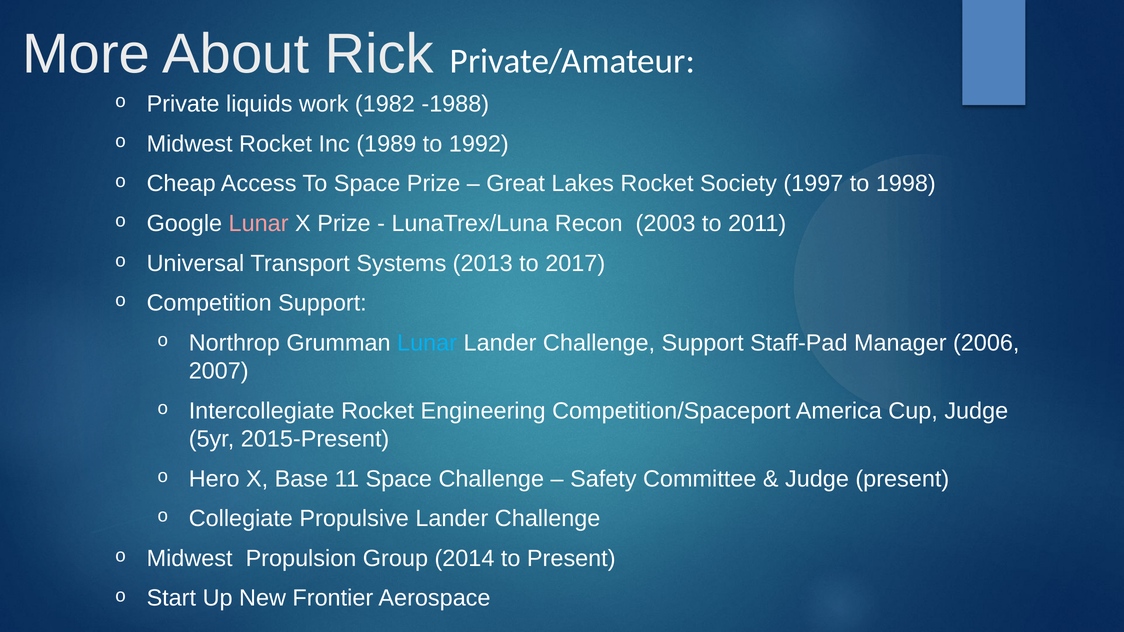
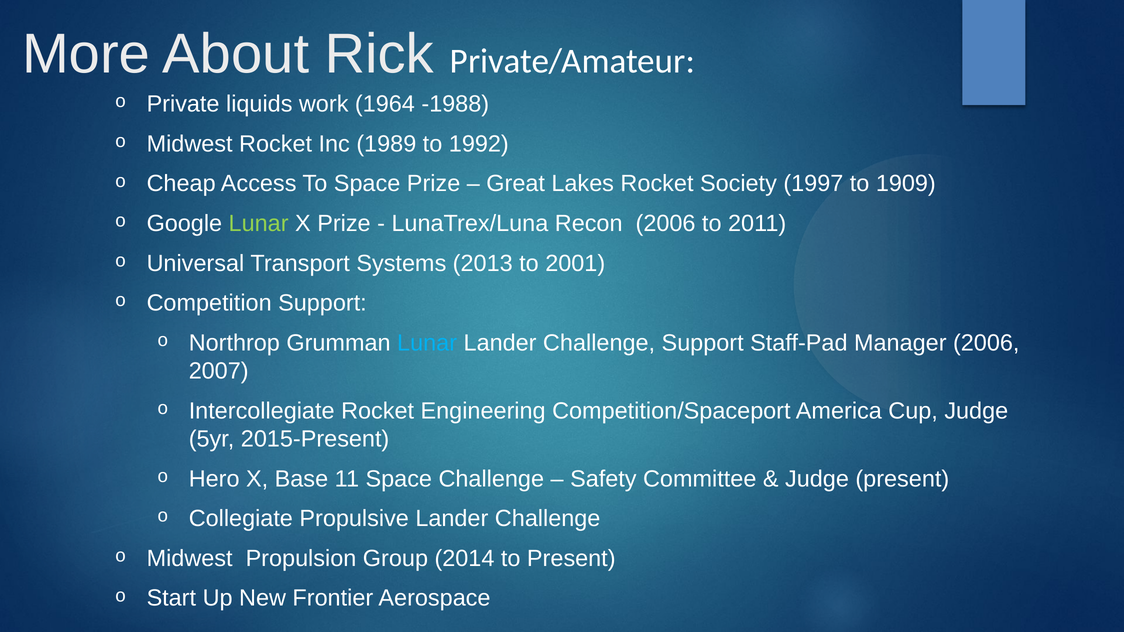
1982: 1982 -> 1964
1998: 1998 -> 1909
Lunar at (259, 224) colour: pink -> light green
Recon 2003: 2003 -> 2006
2017: 2017 -> 2001
